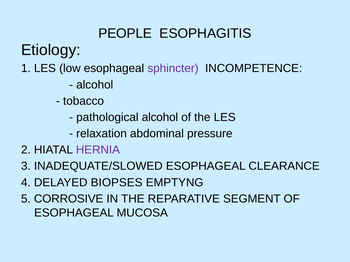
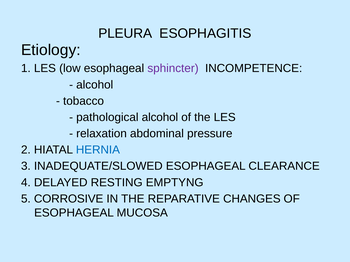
PEOPLE: PEOPLE -> PLEURA
HERNIA colour: purple -> blue
BIOPSES: BIOPSES -> RESTING
SEGMENT: SEGMENT -> CHANGES
